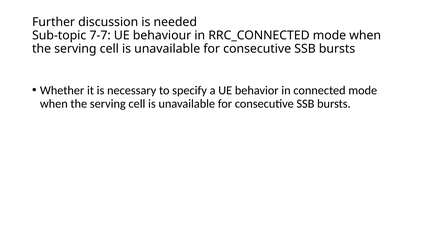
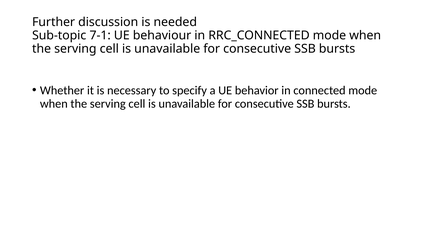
7-7: 7-7 -> 7-1
